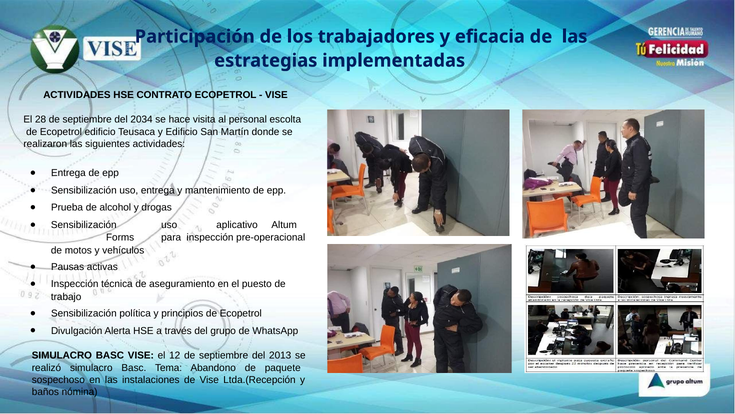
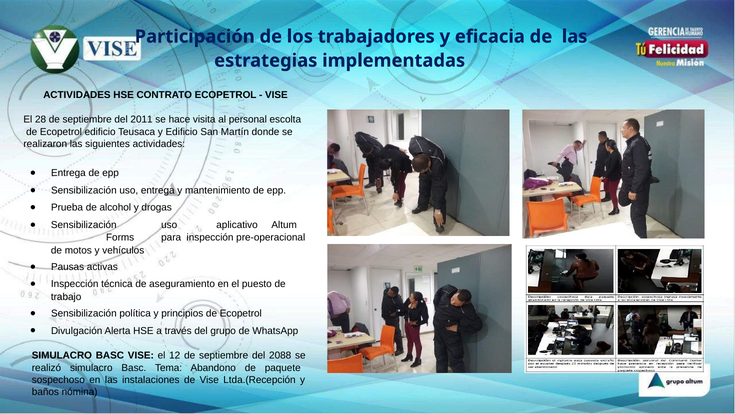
2034: 2034 -> 2011
2013: 2013 -> 2088
